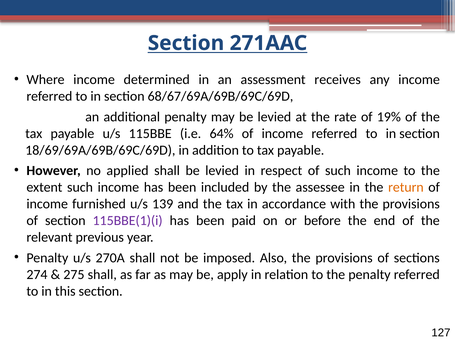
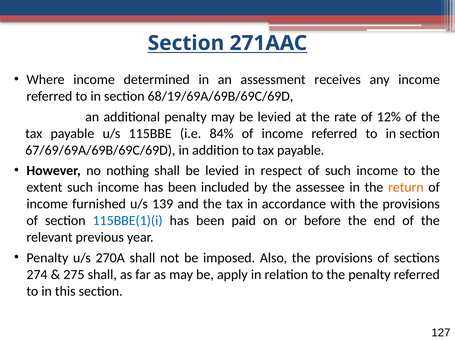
68/67/69A/69B/69C/69D: 68/67/69A/69B/69C/69D -> 68/19/69A/69B/69C/69D
19%: 19% -> 12%
64%: 64% -> 84%
18/69/69A/69B/69C/69D: 18/69/69A/69B/69C/69D -> 67/69/69A/69B/69C/69D
applied: applied -> nothing
115BBE(1)(i colour: purple -> blue
